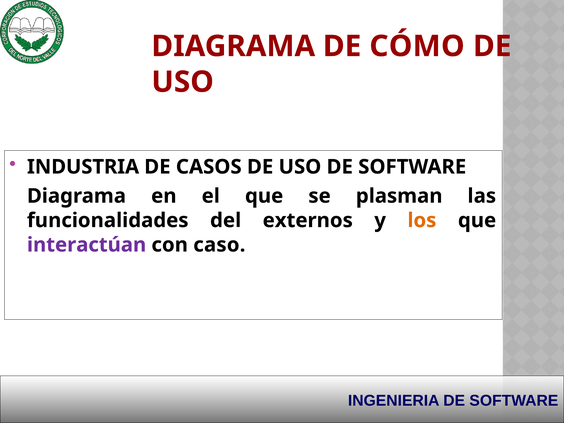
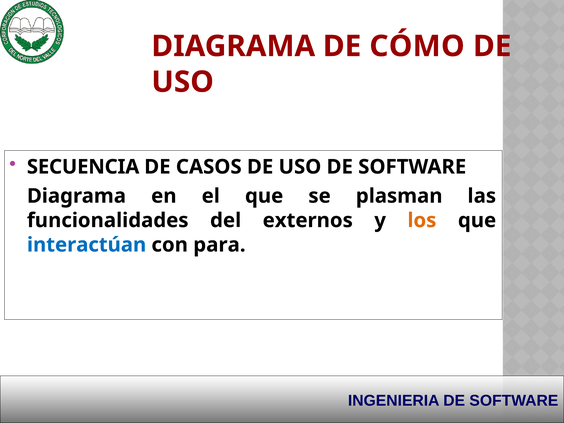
INDUSTRIA: INDUSTRIA -> SECUENCIA
interactúan colour: purple -> blue
caso: caso -> para
